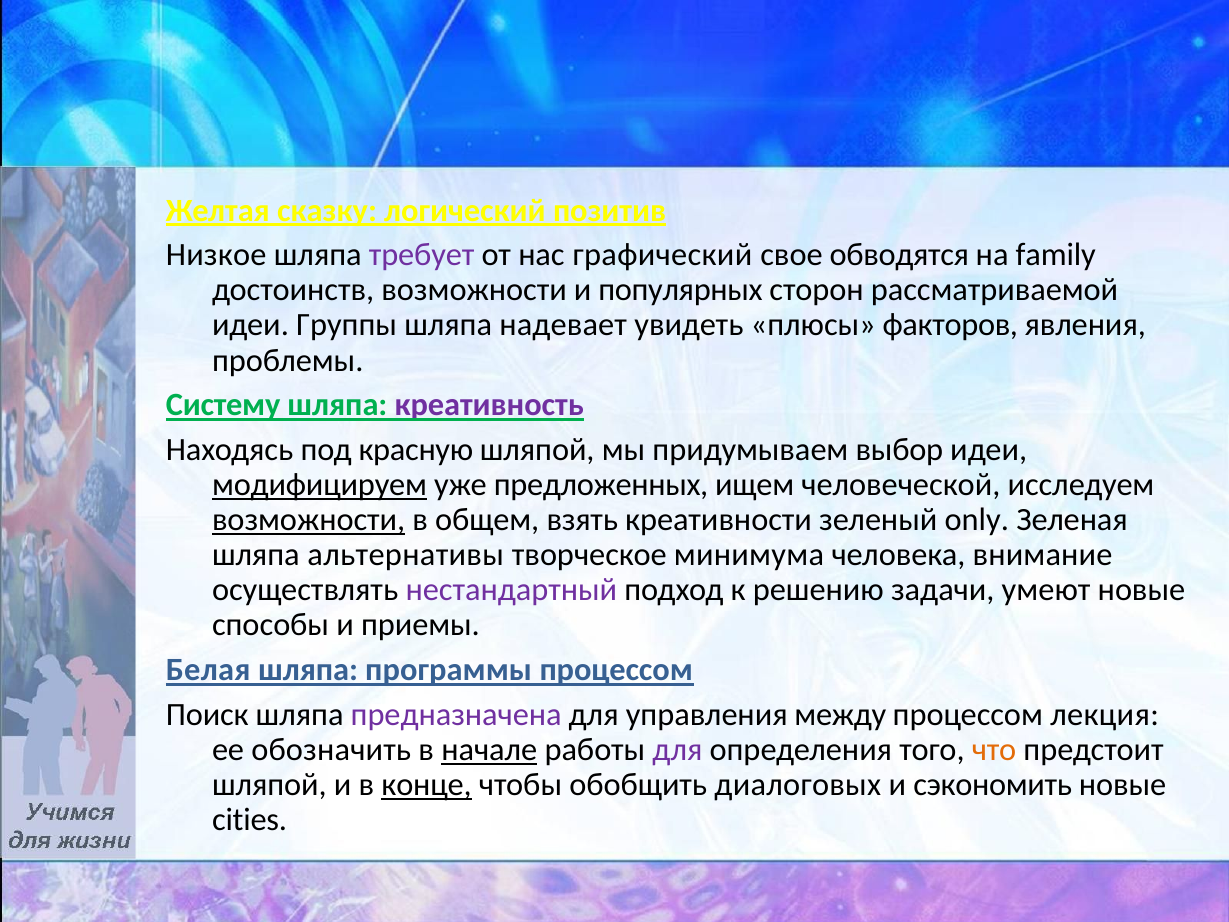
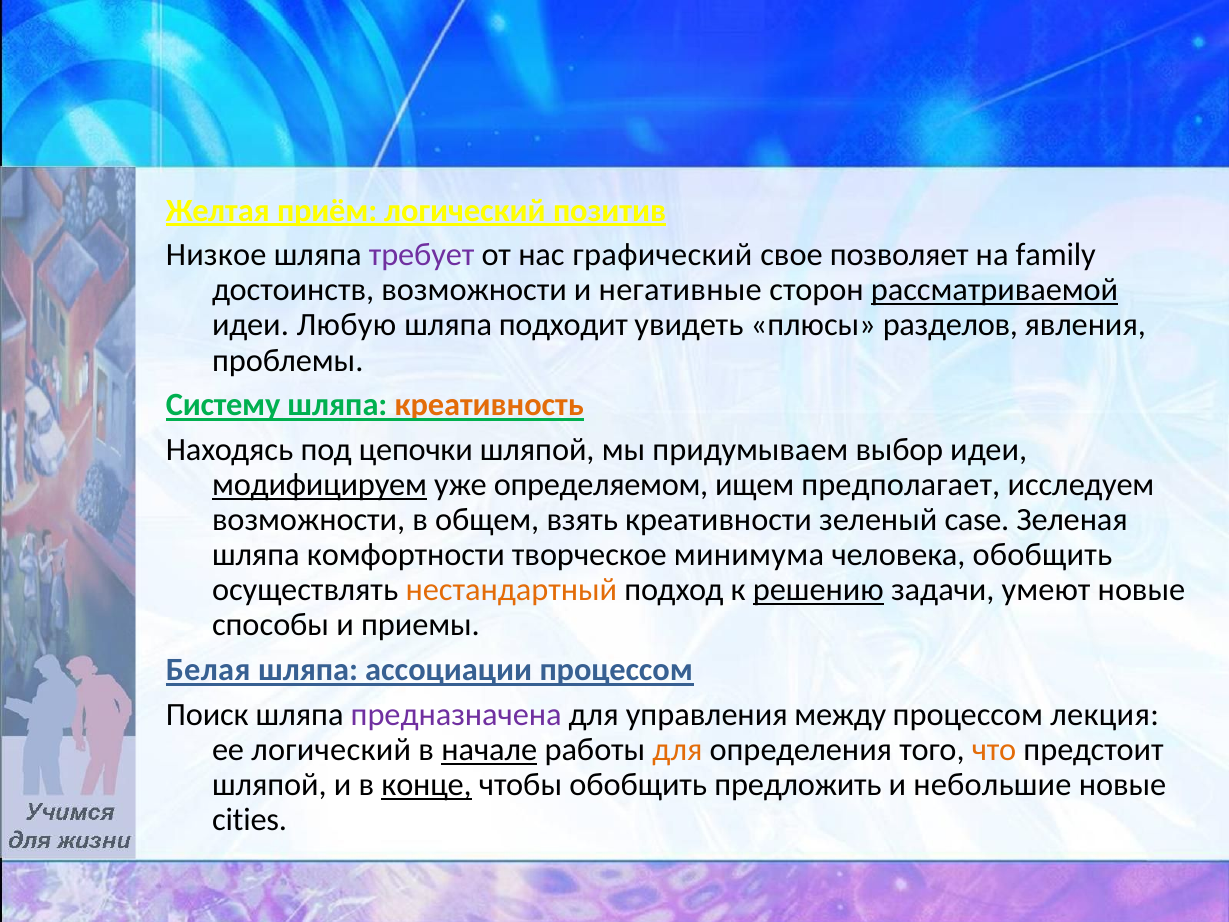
сказку: сказку -> приём
обводятся: обводятся -> позволяет
популярных: популярных -> негативные
рассматриваемой underline: none -> present
Группы: Группы -> Любую
надевает: надевает -> подходит
факторов: факторов -> разделов
креативность colour: purple -> orange
красную: красную -> цепочки
предложенных: предложенных -> определяемом
человеческой: человеческой -> предполагает
возможности at (309, 520) underline: present -> none
only: only -> case
альтернативы: альтернативы -> комфортности
человека внимание: внимание -> обобщить
нестандартный colour: purple -> orange
решению underline: none -> present
программы: программы -> ассоциации
ее обозначить: обозначить -> логический
для at (677, 750) colour: purple -> orange
диалоговых: диалоговых -> предложить
сэкономить: сэкономить -> небольшие
